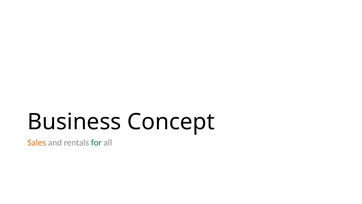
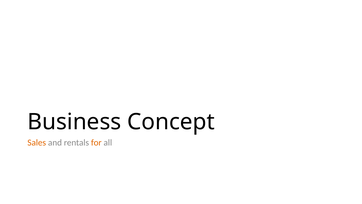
for colour: green -> orange
